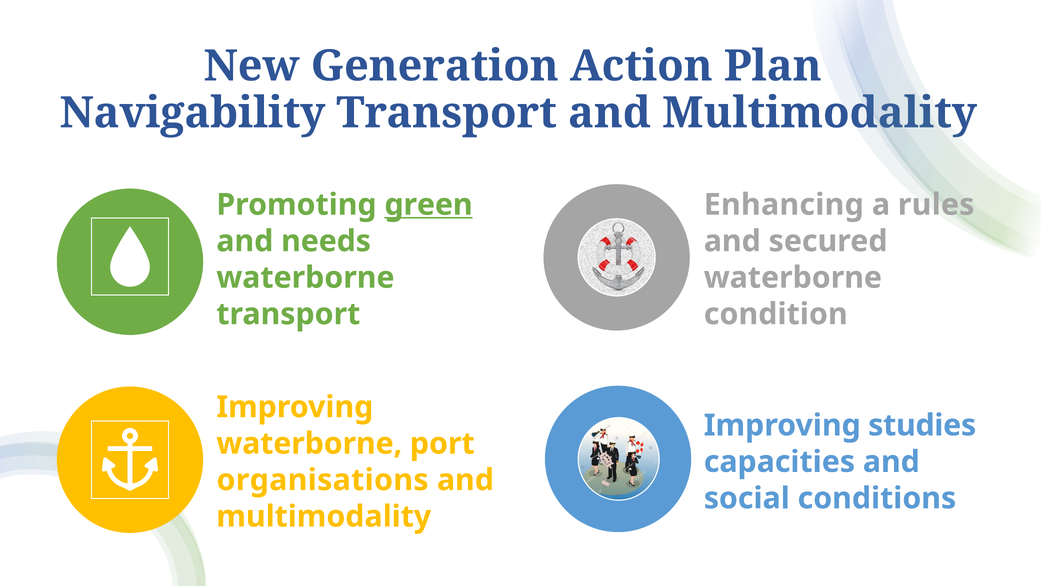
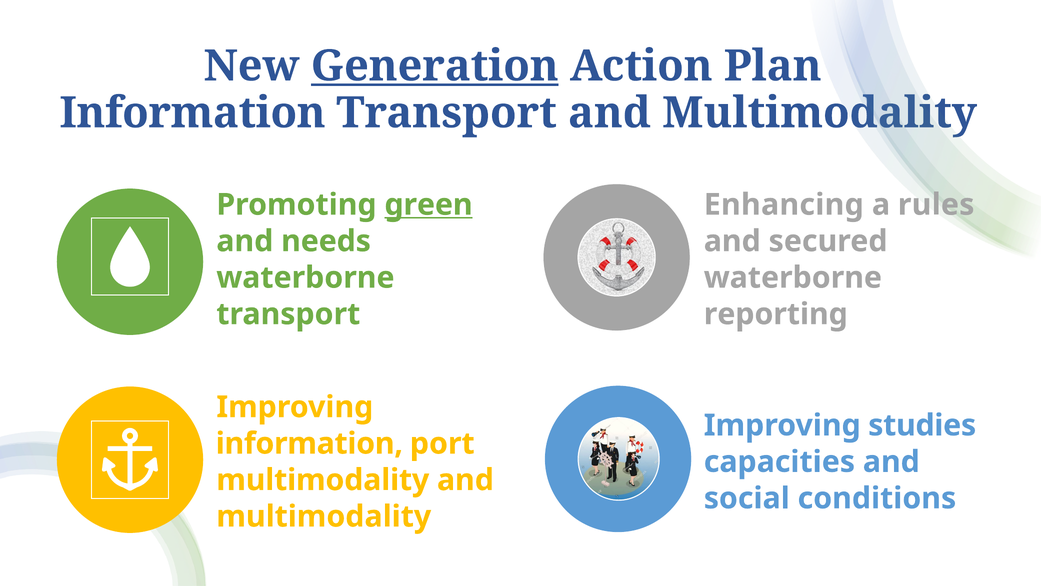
Generation underline: none -> present
Navigability at (192, 113): Navigability -> Information
condition: condition -> reporting
waterborne at (309, 443): waterborne -> information
organisations at (323, 480): organisations -> multimodality
